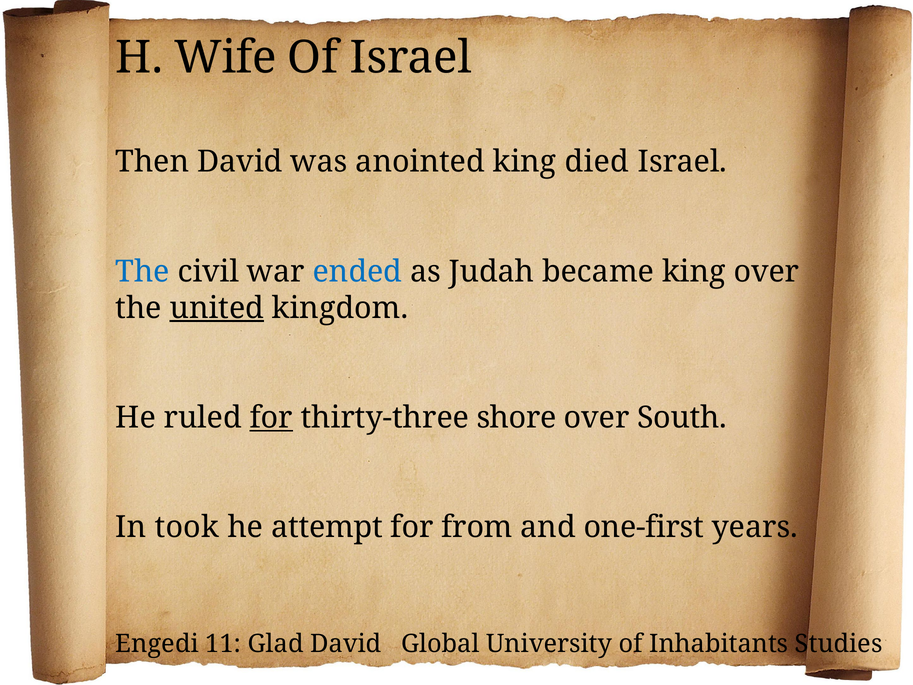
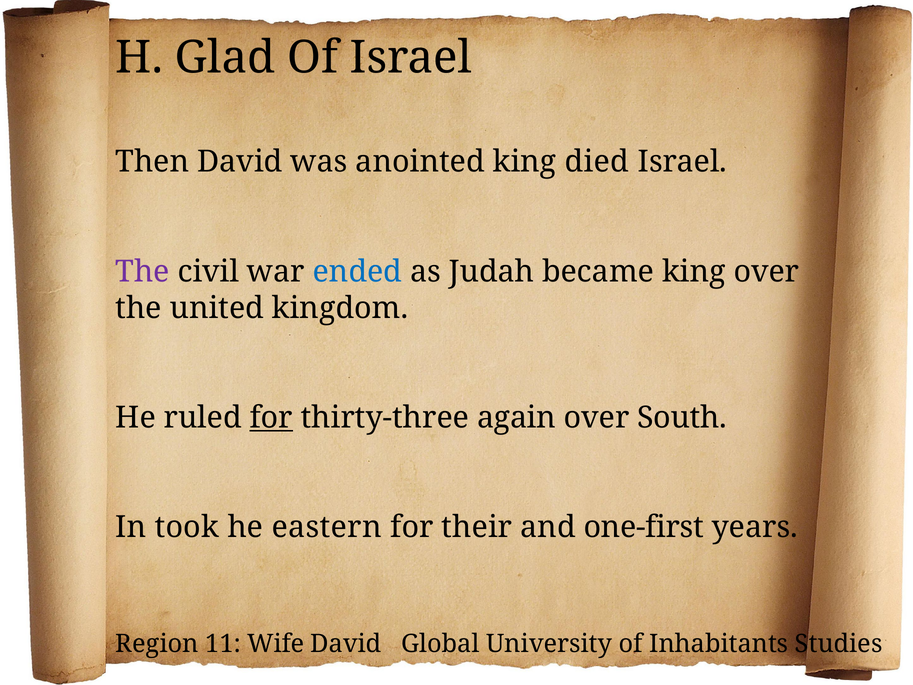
Wife: Wife -> Glad
The at (143, 271) colour: blue -> purple
united underline: present -> none
shore: shore -> again
attempt: attempt -> eastern
from: from -> their
Engedi: Engedi -> Region
Glad: Glad -> Wife
